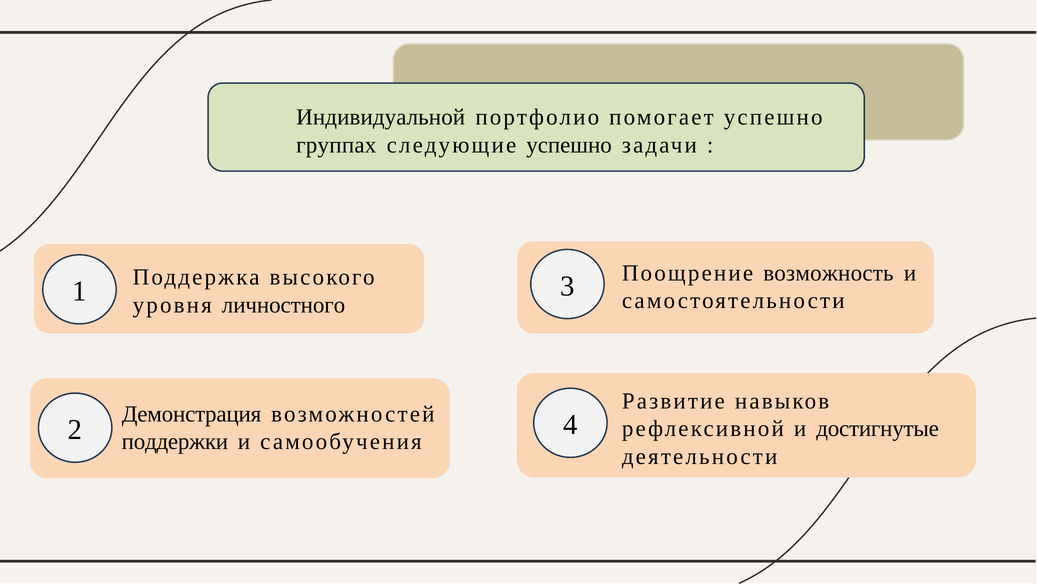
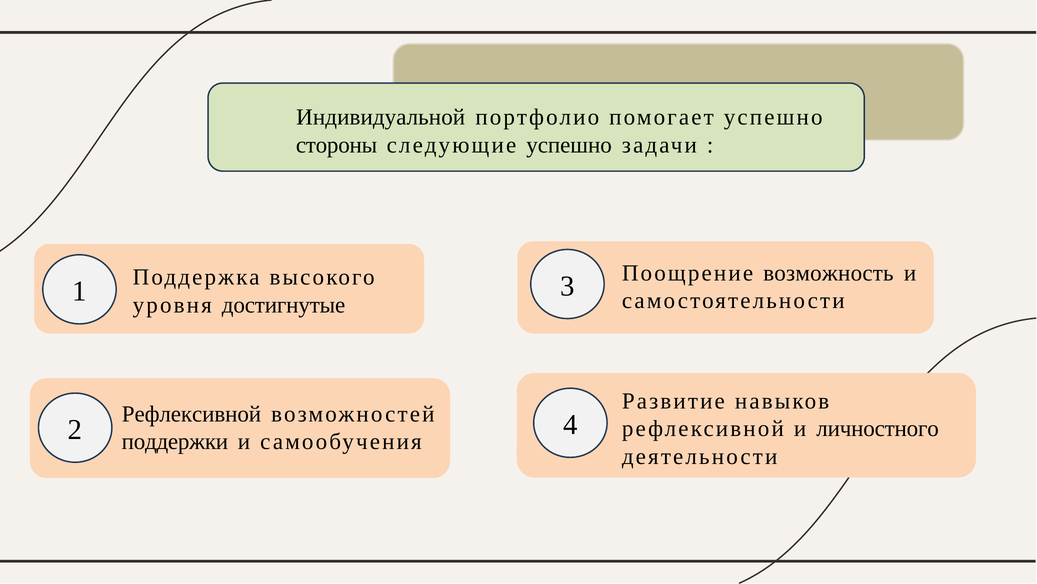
группах: группах -> стороны
личностного: личностного -> достигнутые
Демонстрация at (192, 414): Демонстрация -> Рефлексивной
достигнутые: достигнутые -> личностного
